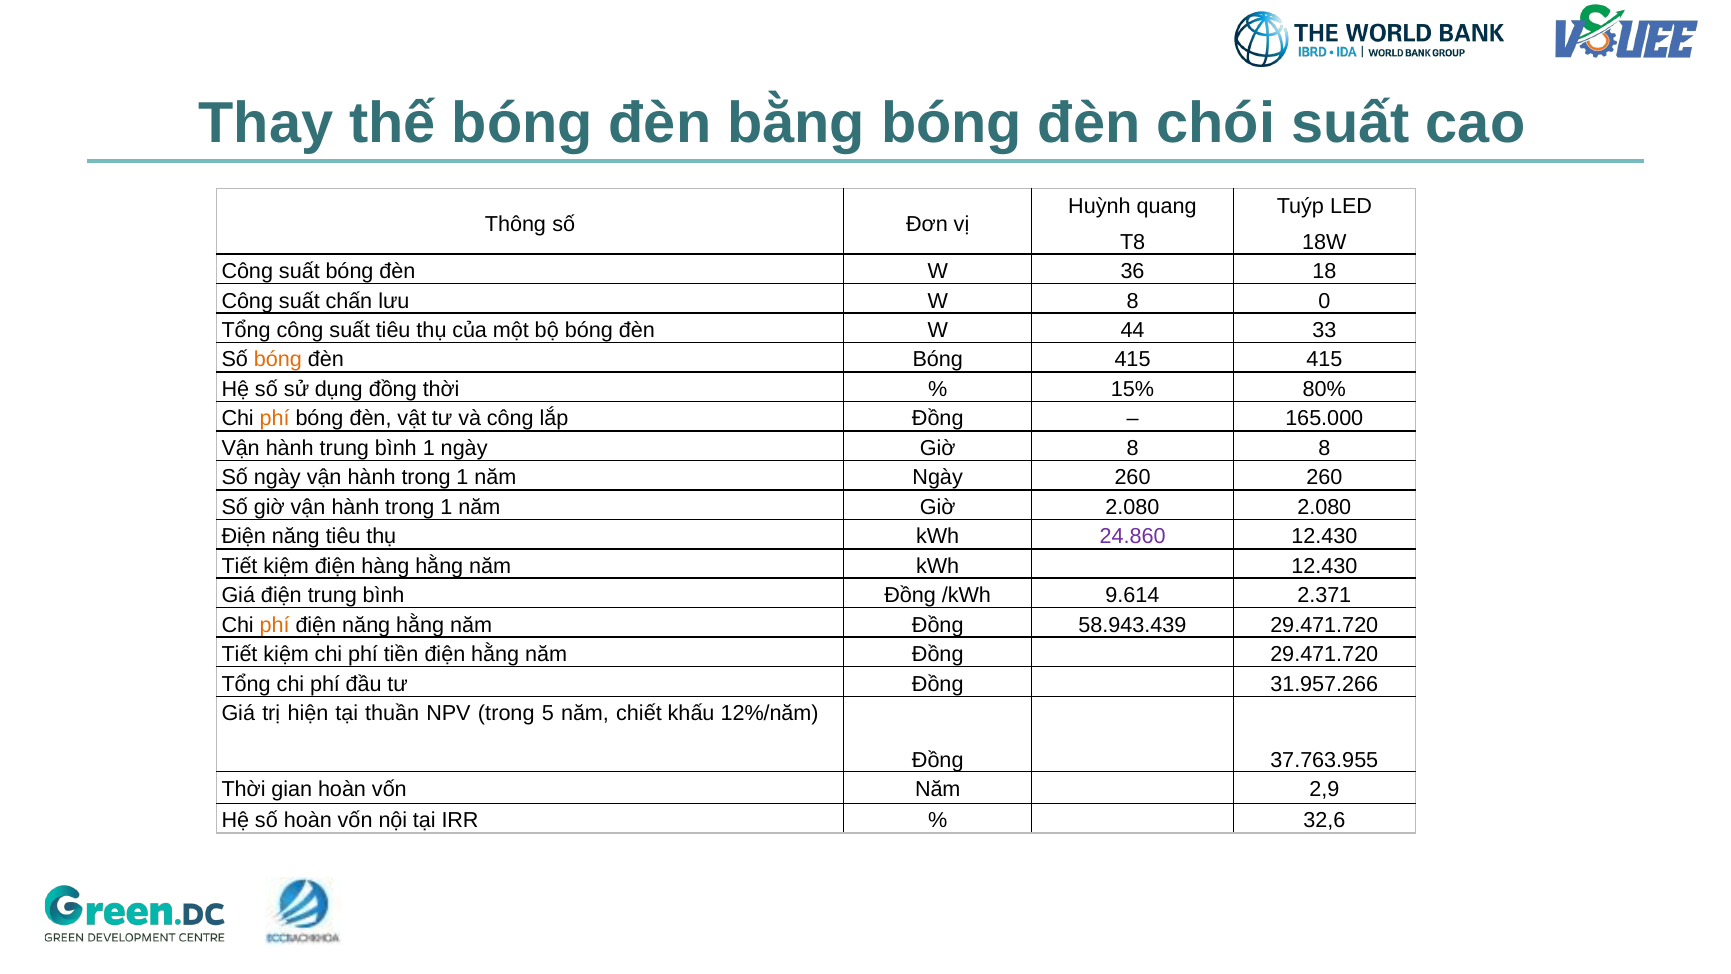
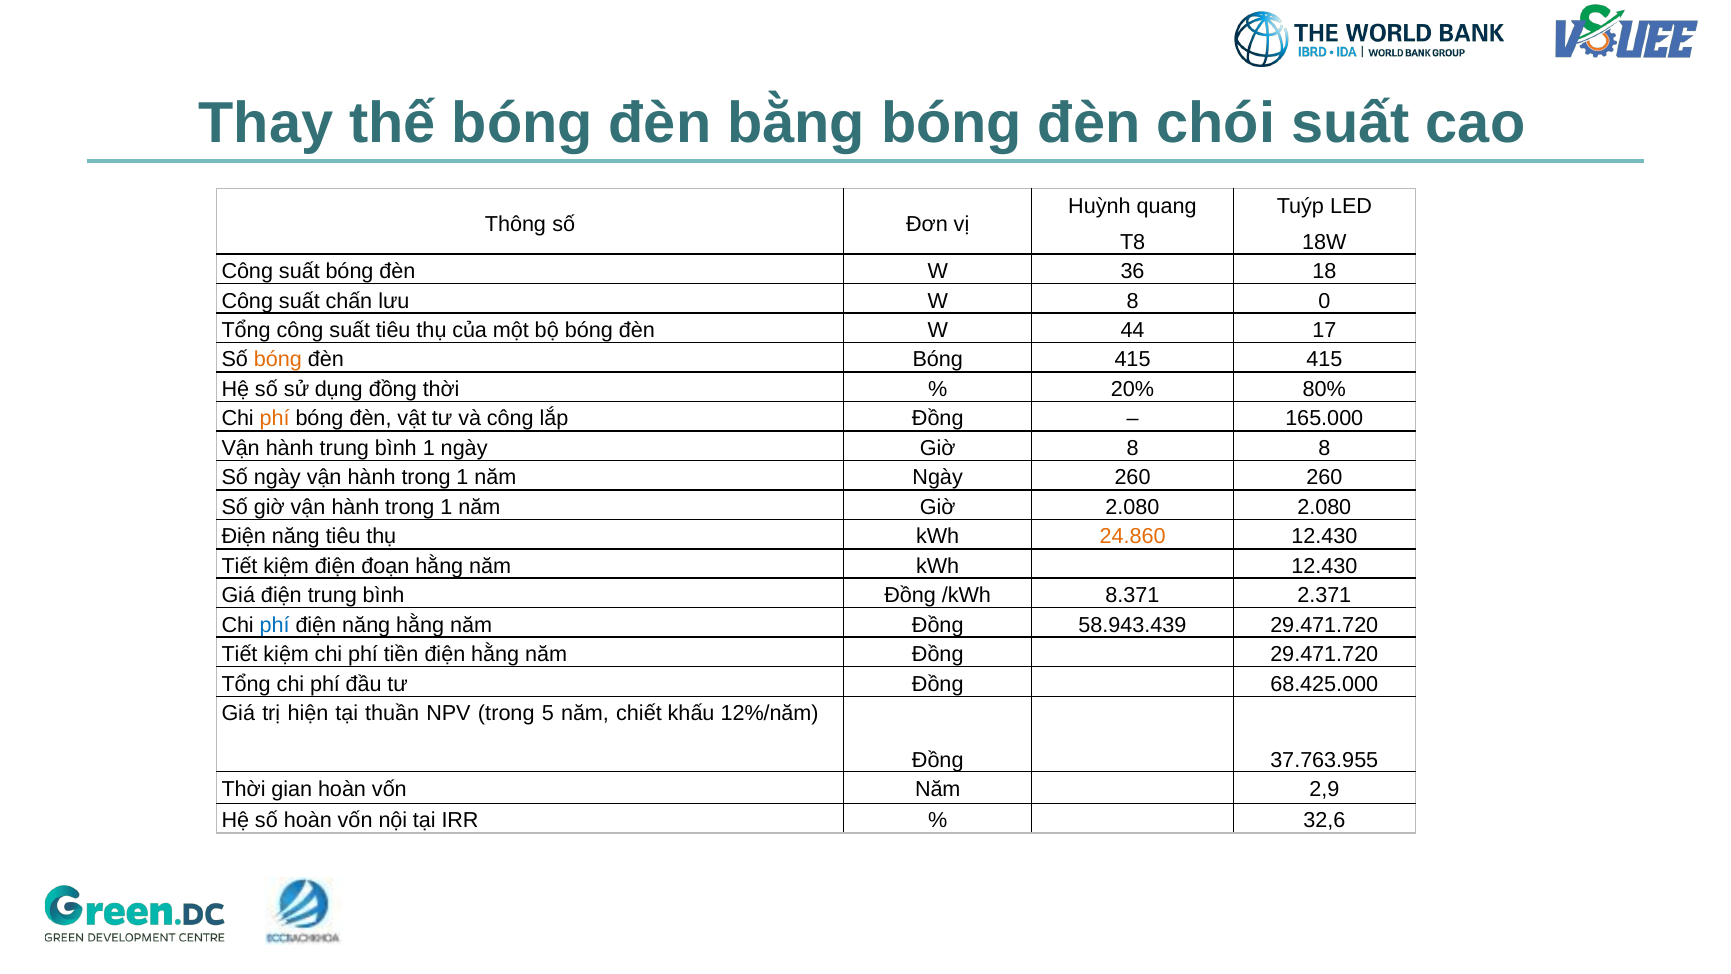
33: 33 -> 17
15%: 15% -> 20%
24.860 colour: purple -> orange
hàng: hàng -> đoạn
9.614: 9.614 -> 8.371
phí at (275, 625) colour: orange -> blue
31.957.266: 31.957.266 -> 68.425.000
